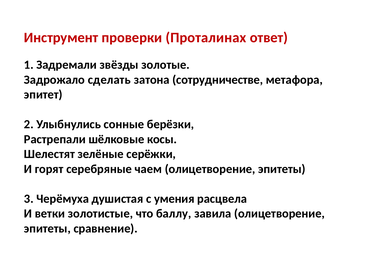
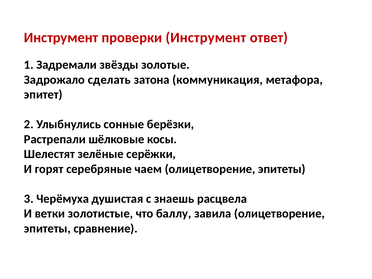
проверки Проталинах: Проталинах -> Инструмент
сотрудничестве: сотрудничестве -> коммуникация
умения: умения -> знаешь
